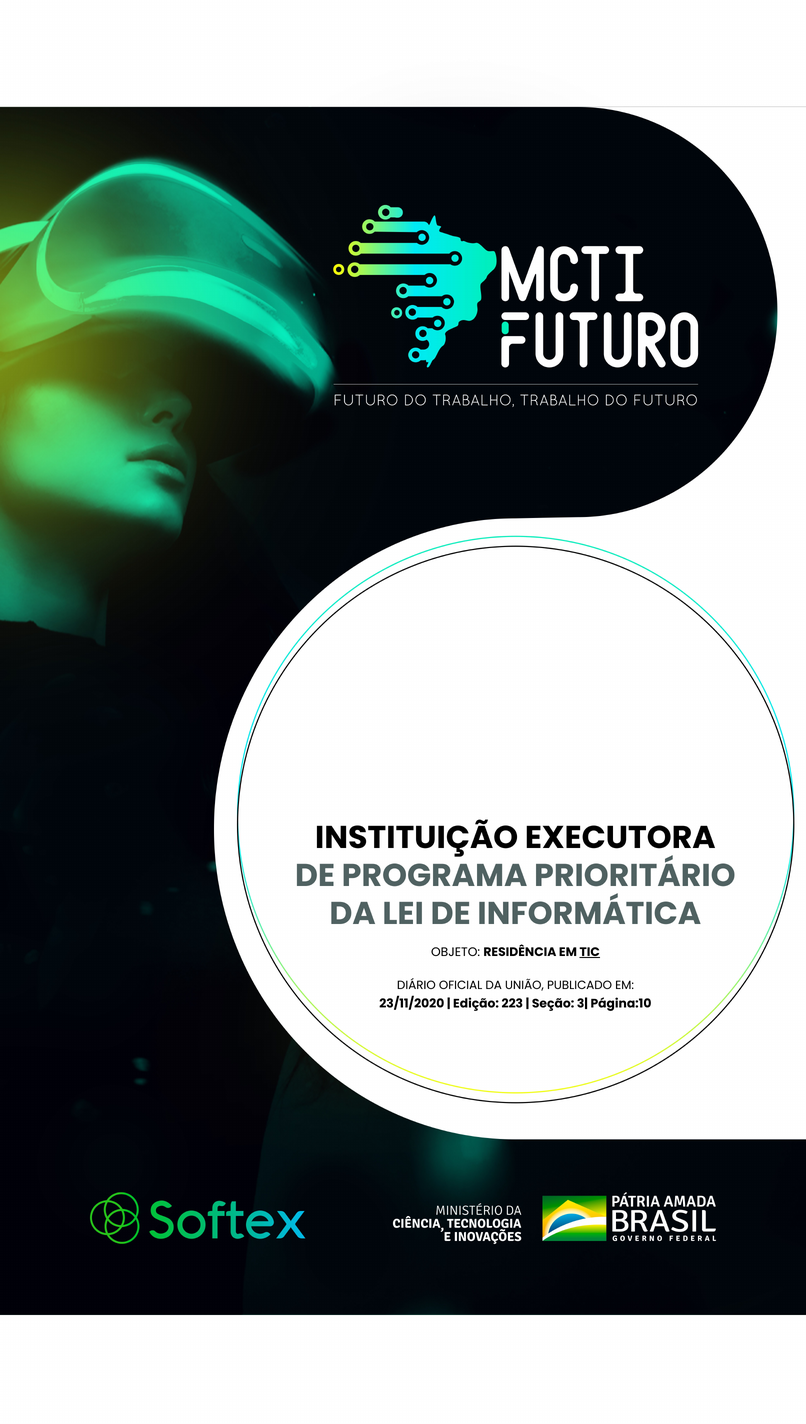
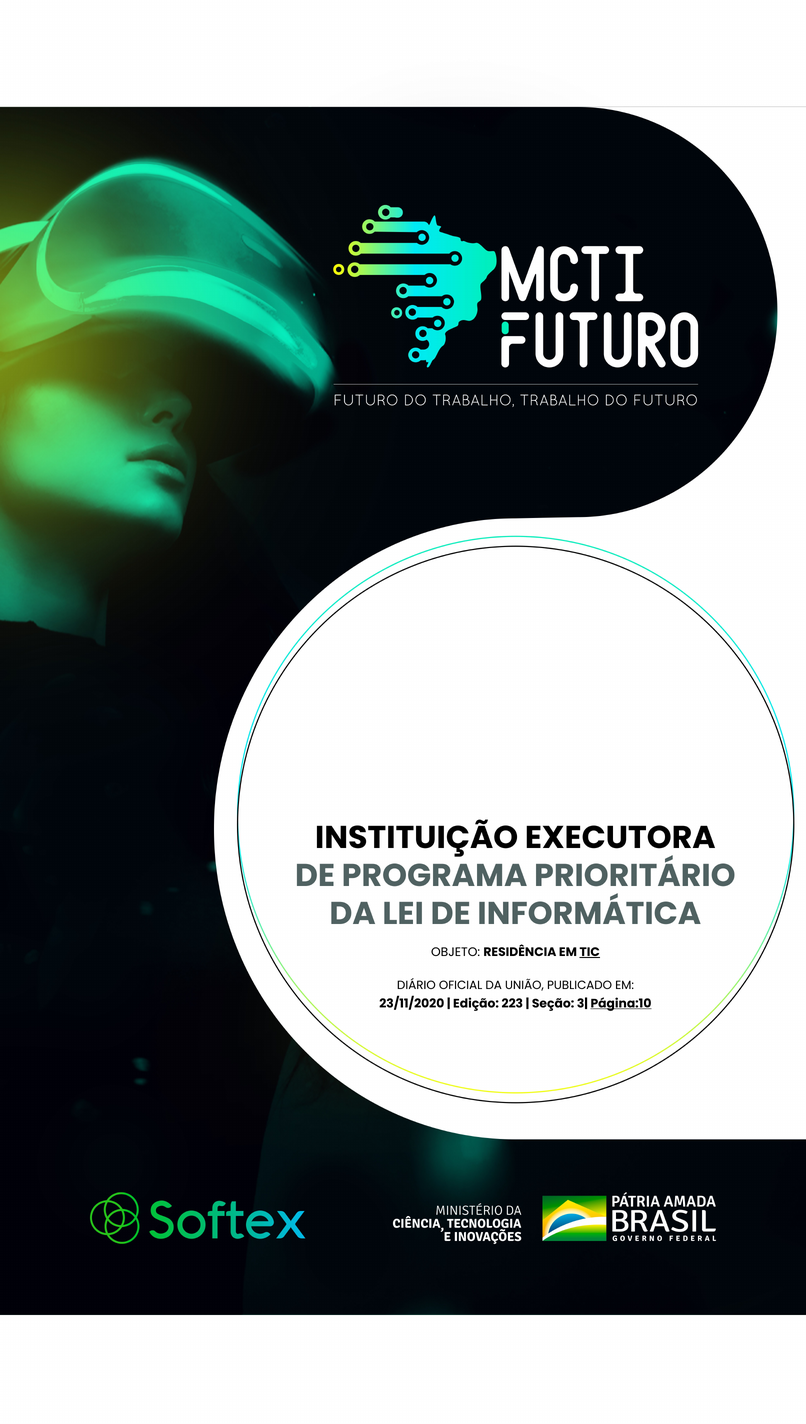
Página:10 underline: none -> present
